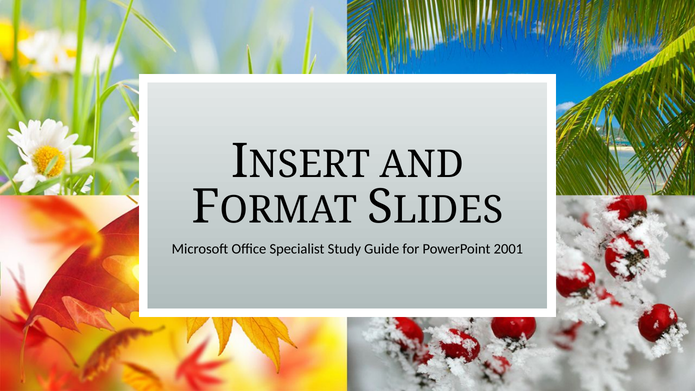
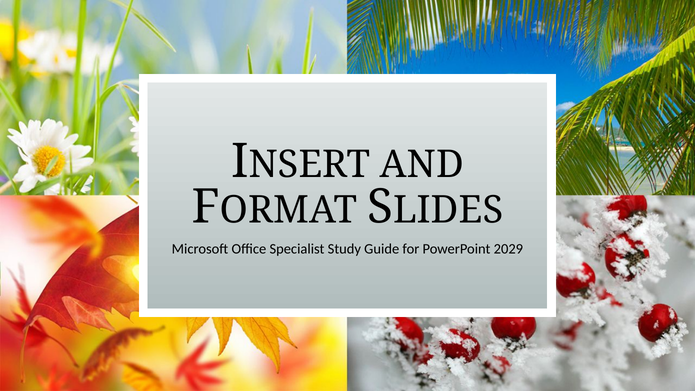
2001: 2001 -> 2029
